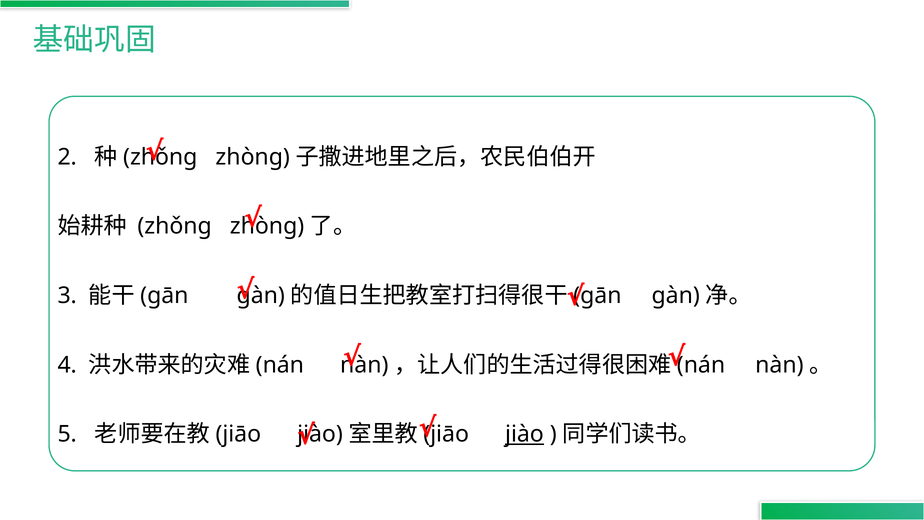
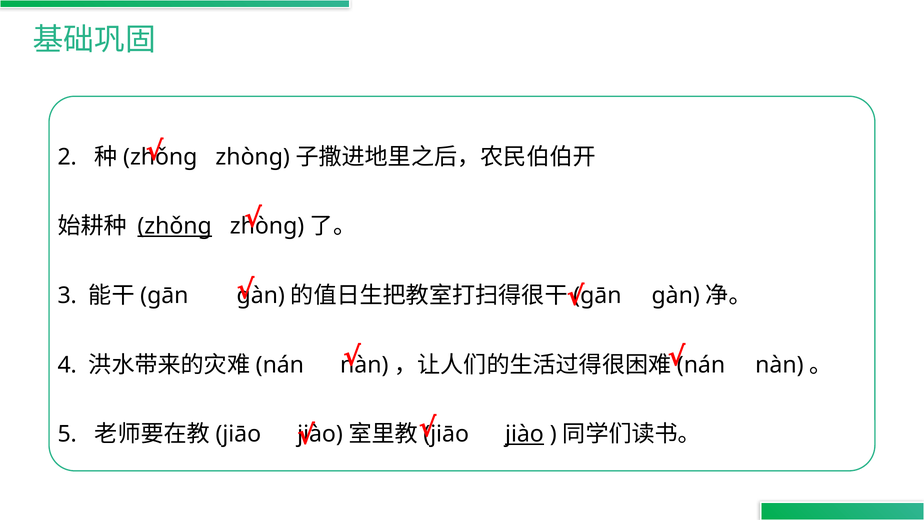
zhǒnɡ underline: none -> present
